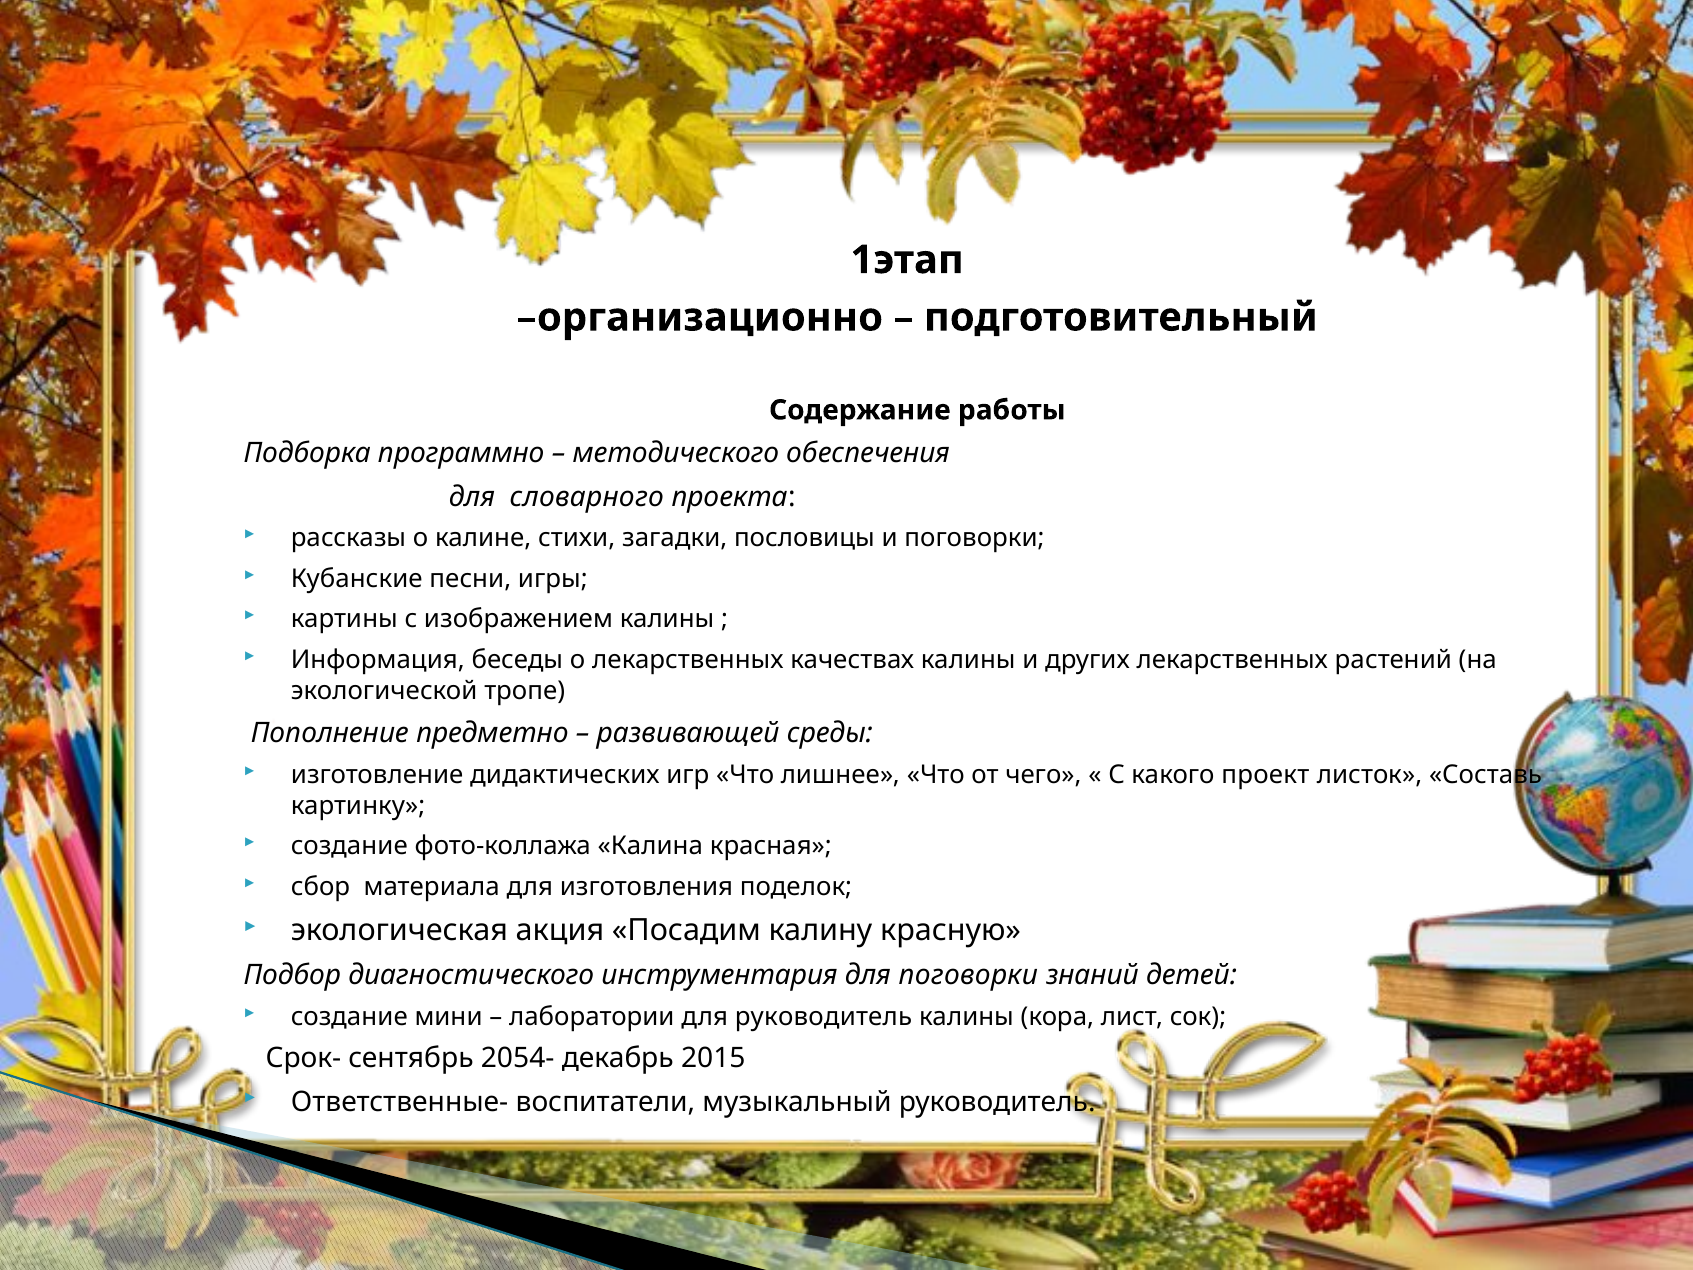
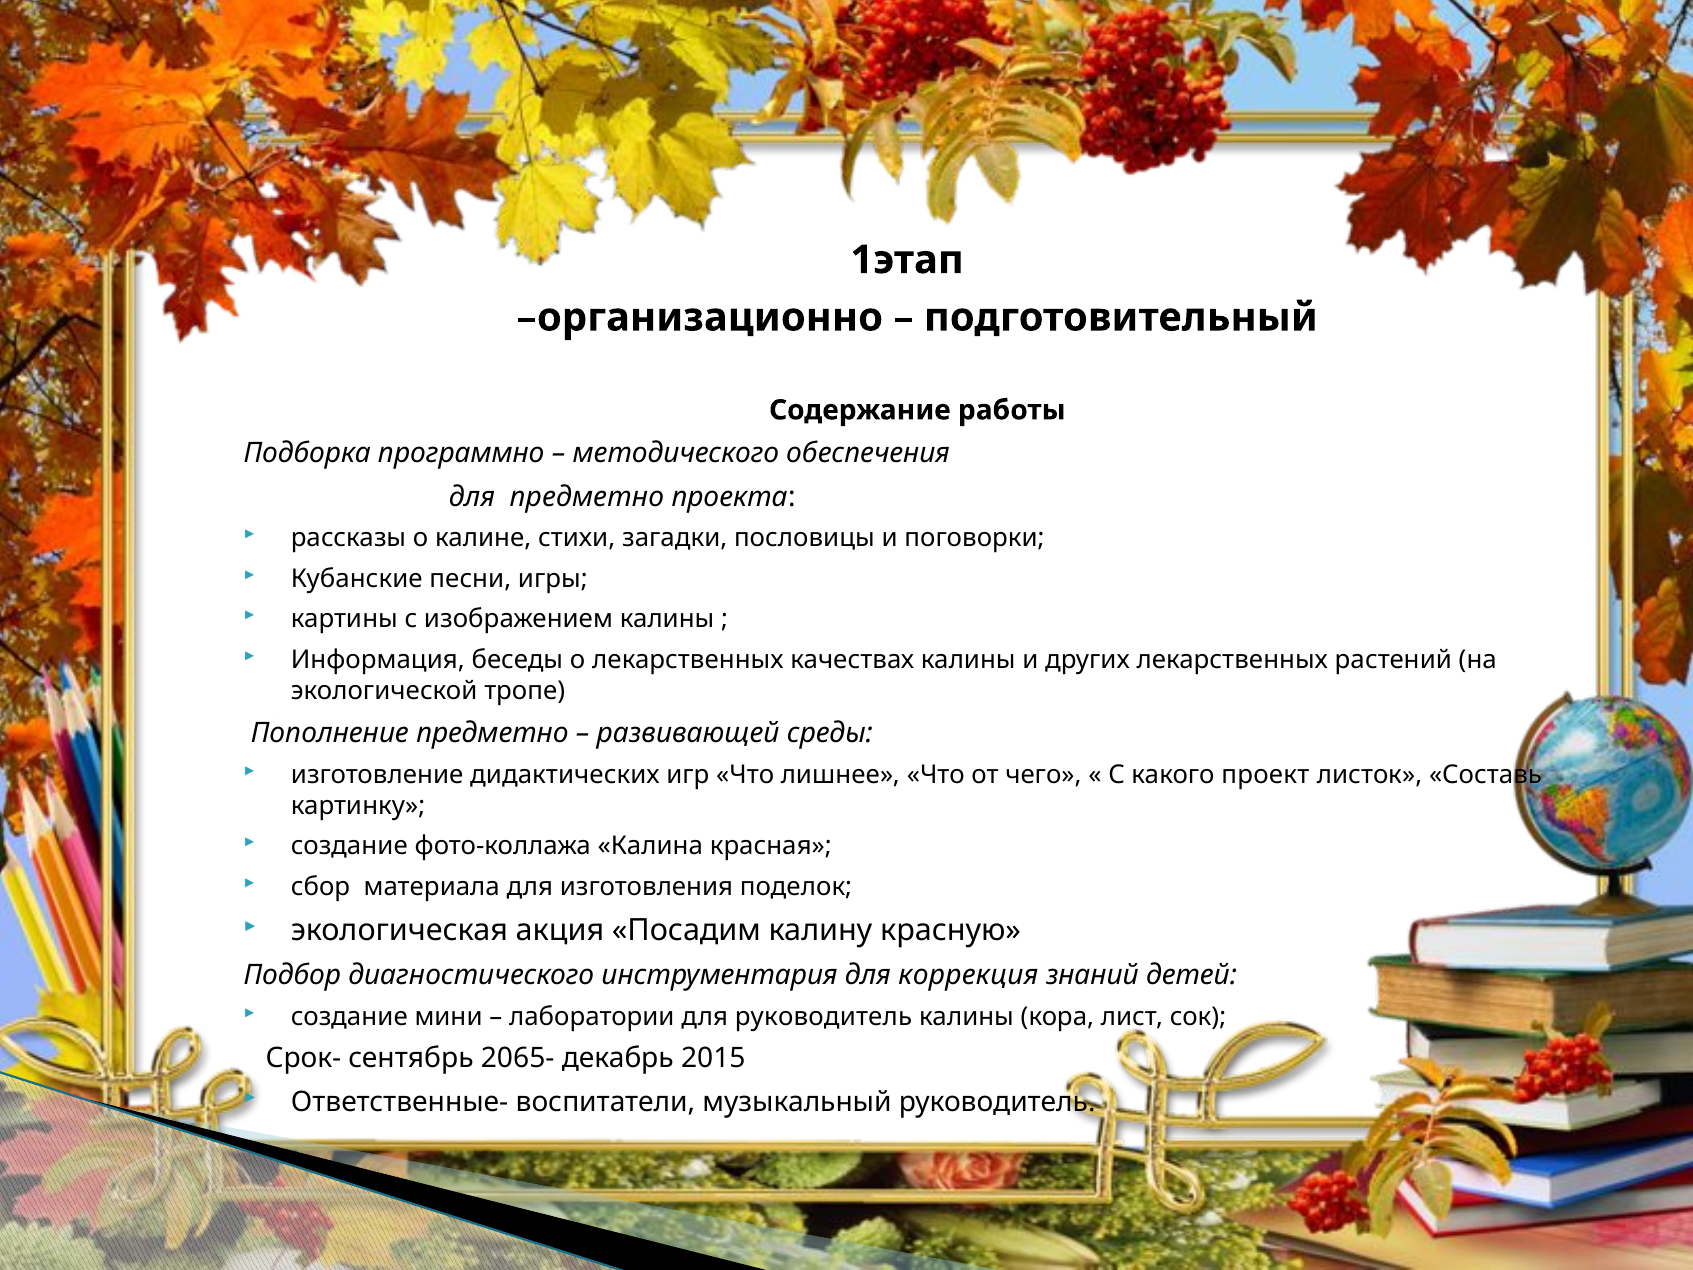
для словарного: словарного -> предметно
для поговорки: поговорки -> коррекция
2054-: 2054- -> 2065-
